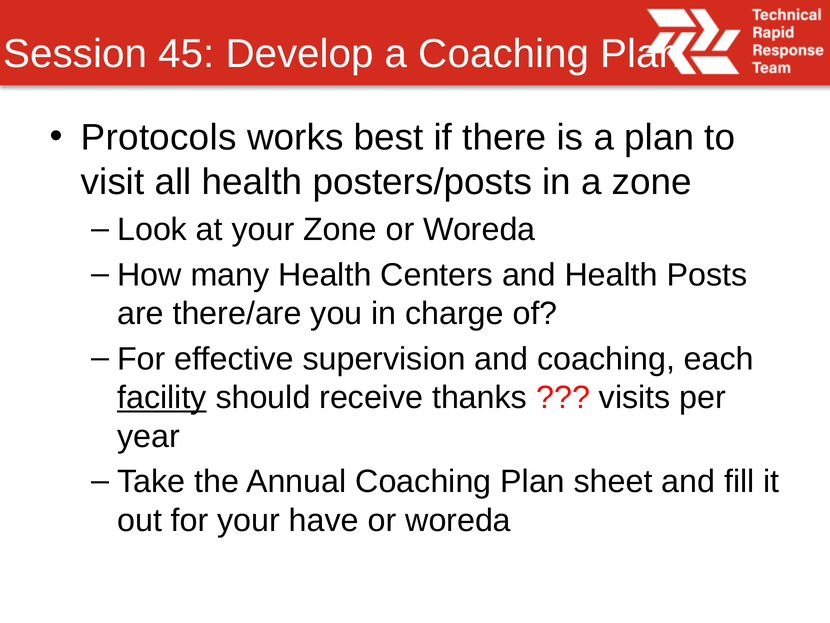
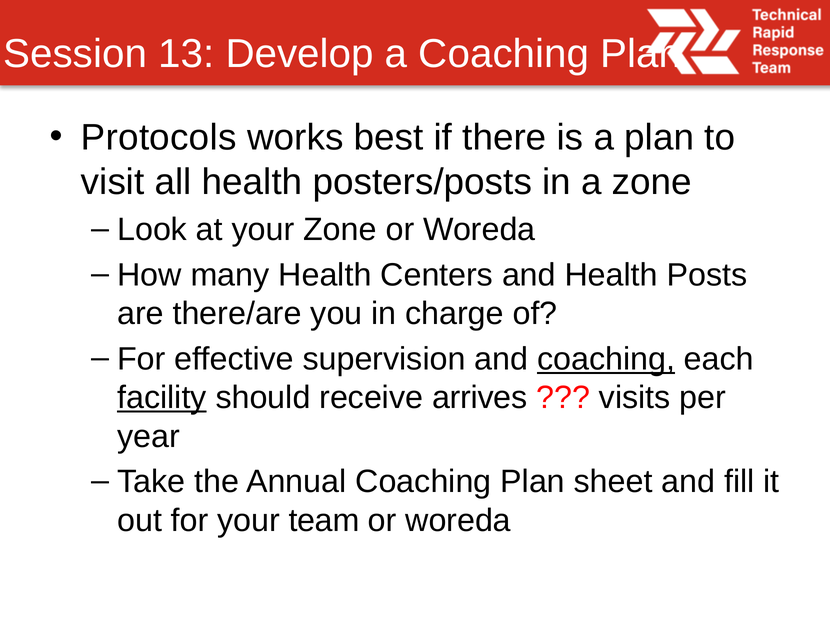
45: 45 -> 13
coaching at (606, 359) underline: none -> present
thanks: thanks -> arrives
have: have -> team
